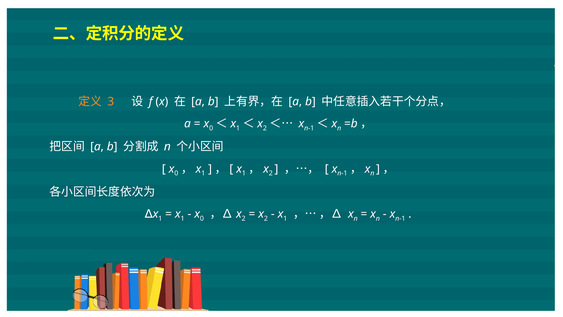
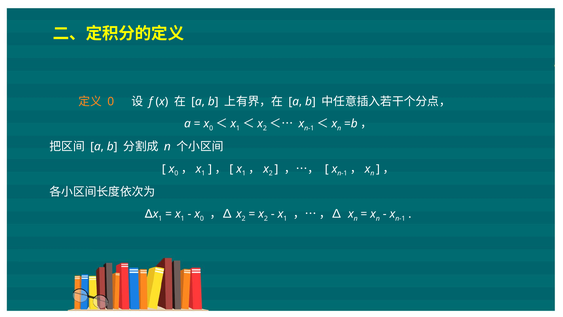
3 at (111, 101): 3 -> 0
